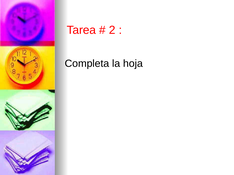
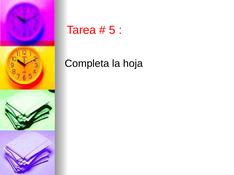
2: 2 -> 5
